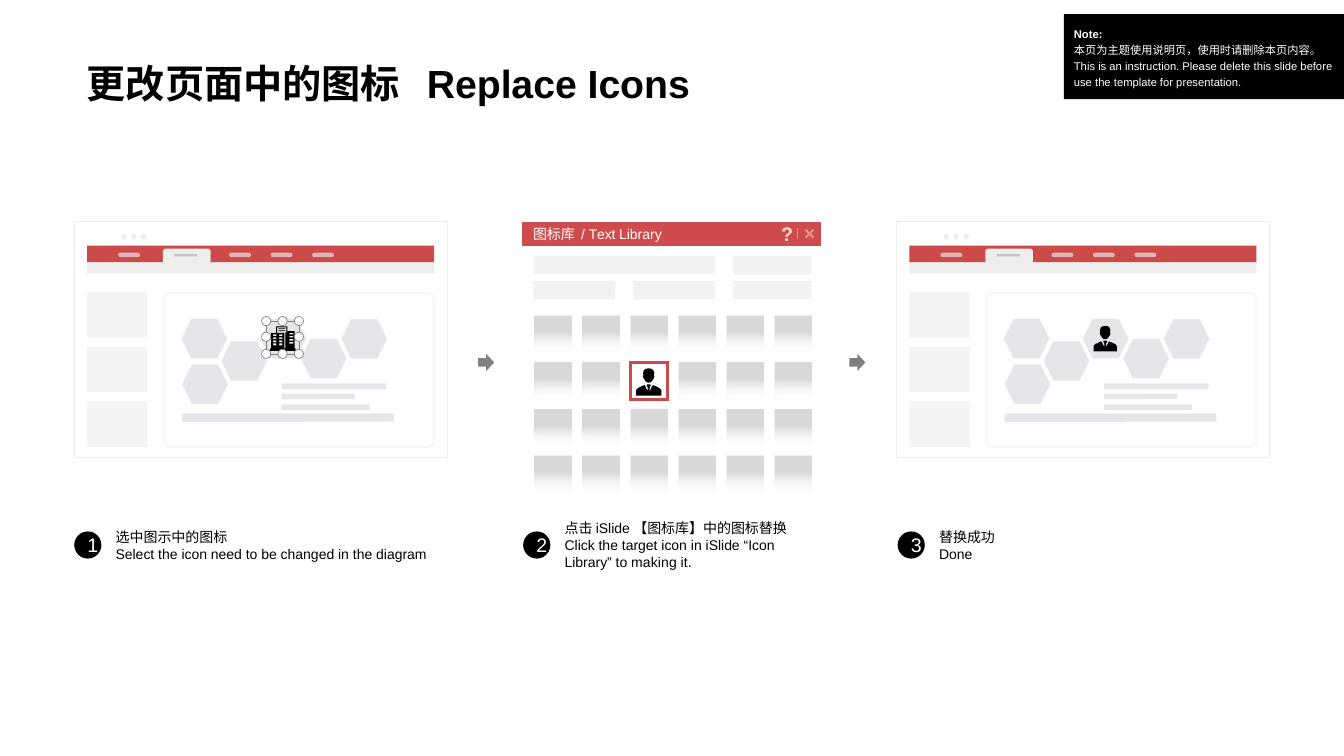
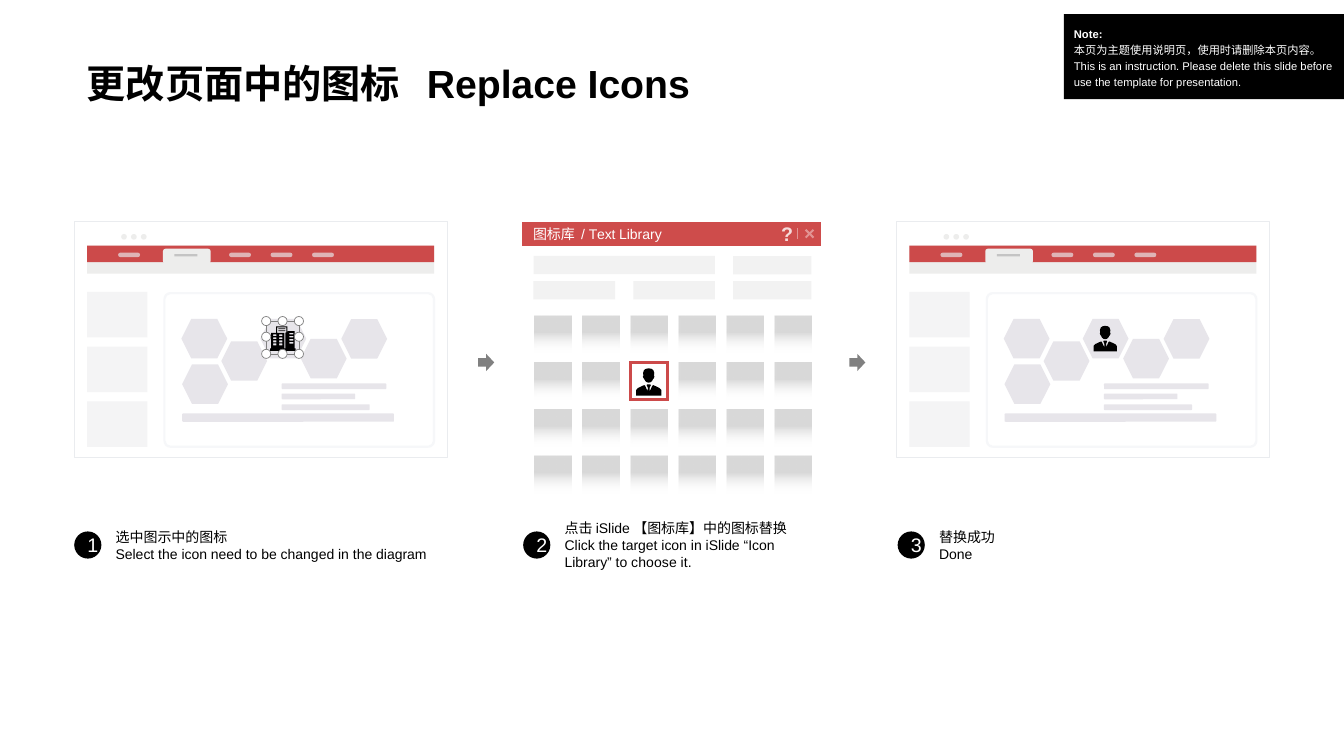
making: making -> choose
